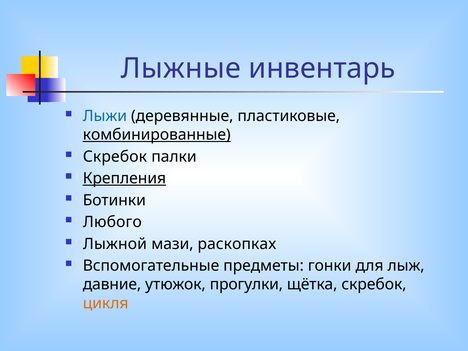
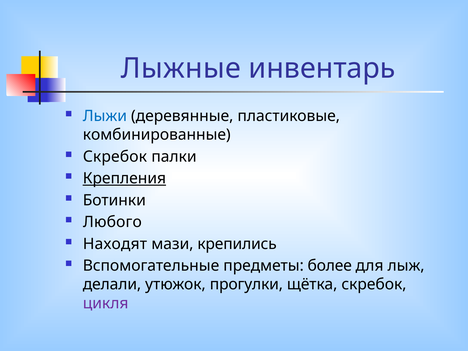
комбинированные underline: present -> none
Лыжной: Лыжной -> Находят
раскопках: раскопках -> крепились
гонки: гонки -> более
давние: давние -> делали
цикля colour: orange -> purple
